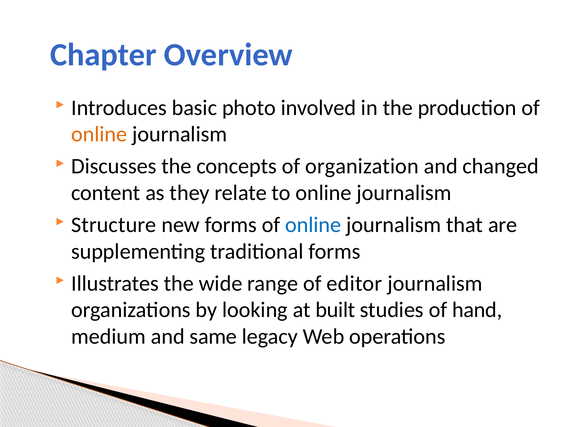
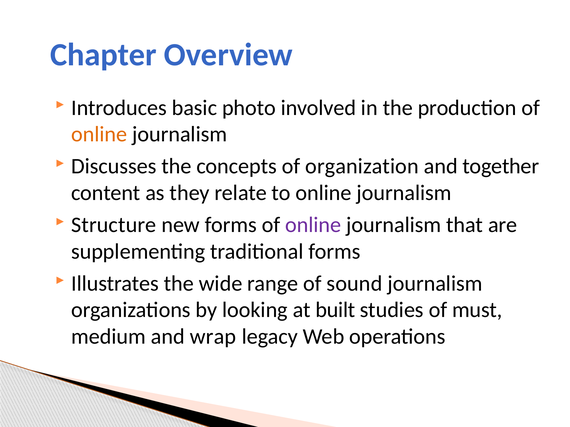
changed: changed -> together
online at (313, 225) colour: blue -> purple
editor: editor -> sound
hand: hand -> must
same: same -> wrap
